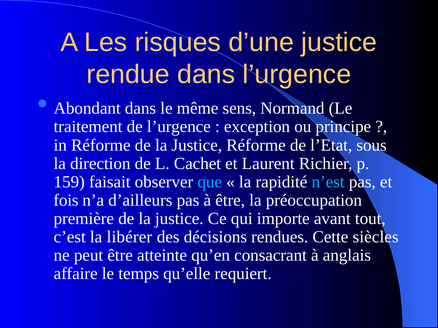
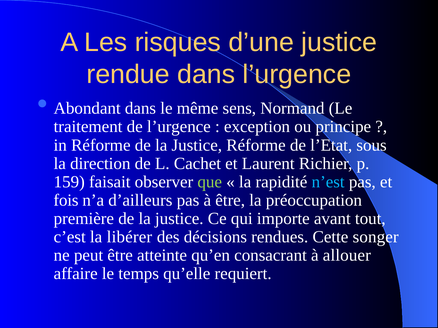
que colour: light blue -> light green
siècles: siècles -> songer
anglais: anglais -> allouer
